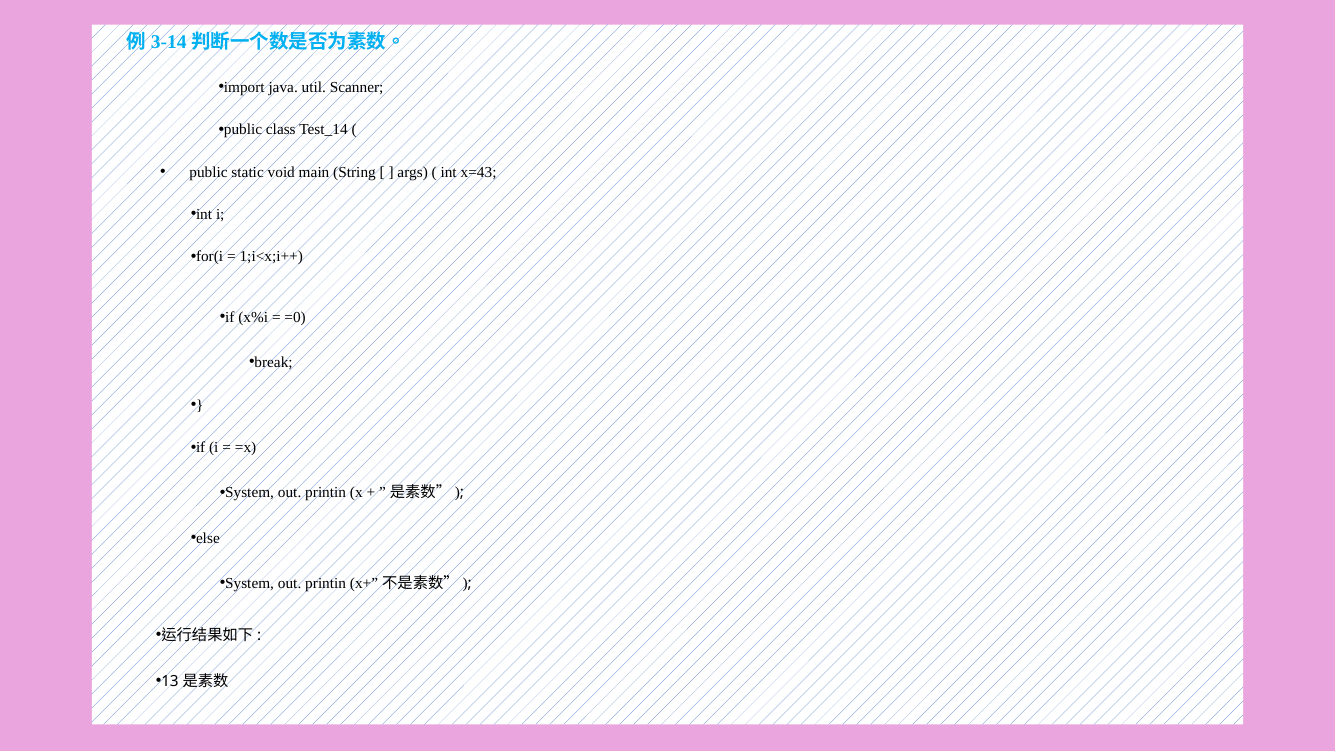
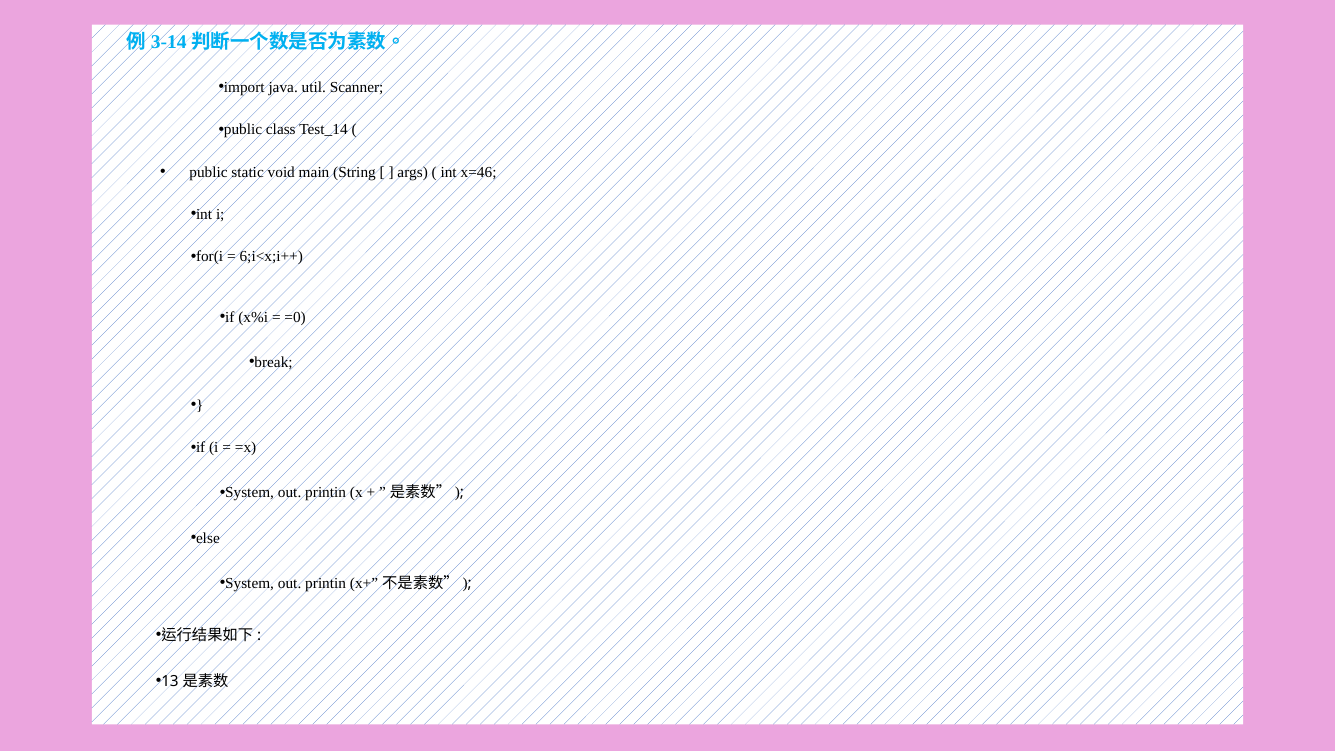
x=43: x=43 -> x=46
1;i<x;i++: 1;i<x;i++ -> 6;i<x;i++
